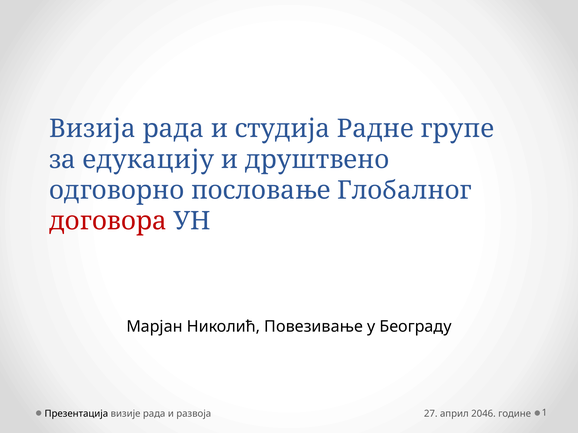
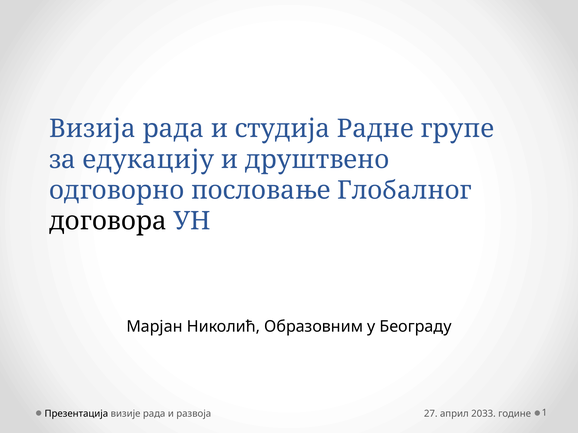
договора colour: red -> black
Повезивање: Повезивање -> Образовним
2046: 2046 -> 2033
